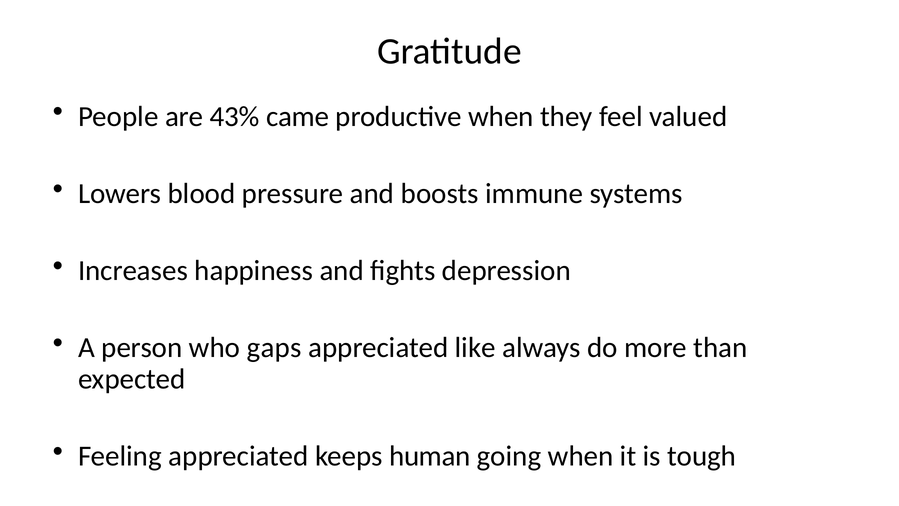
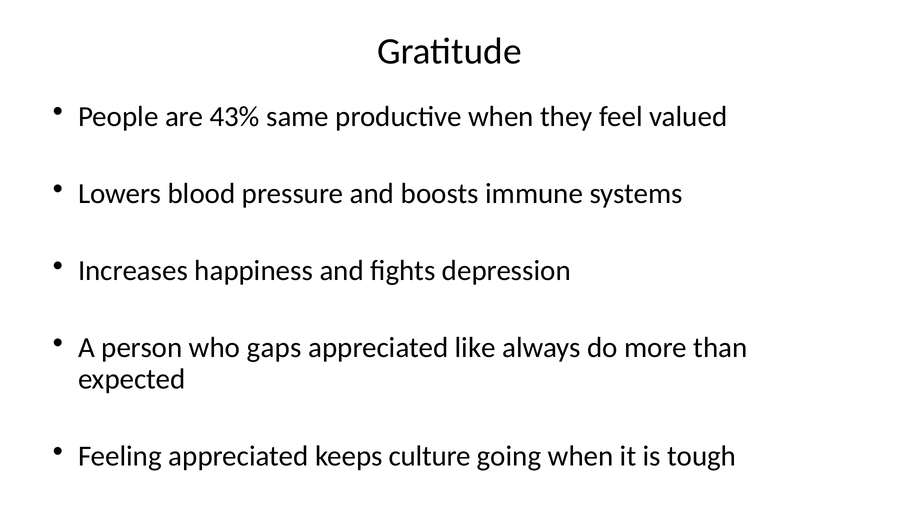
came: came -> same
human: human -> culture
